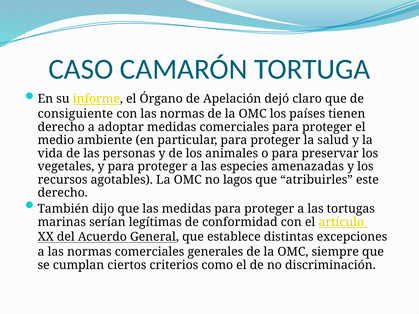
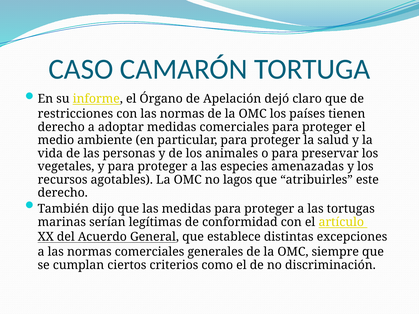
consiguiente: consiguiente -> restricciones
